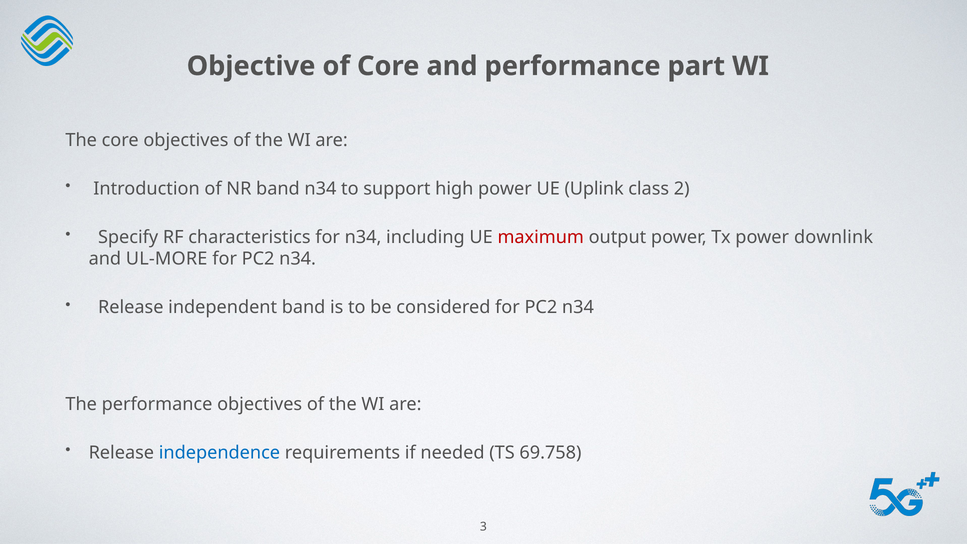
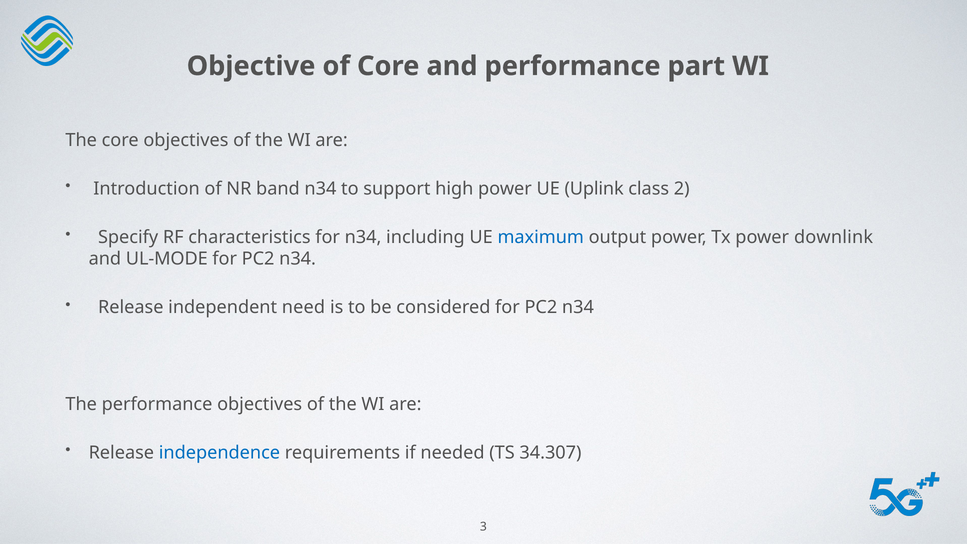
maximum colour: red -> blue
UL-MORE: UL-MORE -> UL-MODE
independent band: band -> need
69.758: 69.758 -> 34.307
